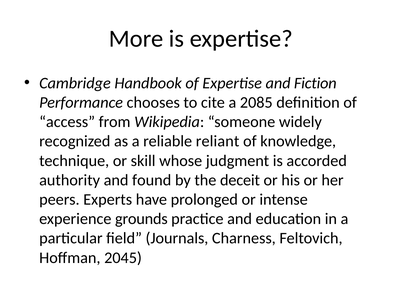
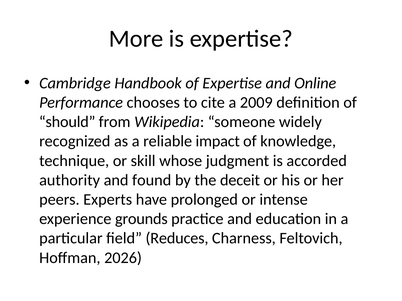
Fiction: Fiction -> Online
2085: 2085 -> 2009
access: access -> should
reliant: reliant -> impact
Journals: Journals -> Reduces
2045: 2045 -> 2026
